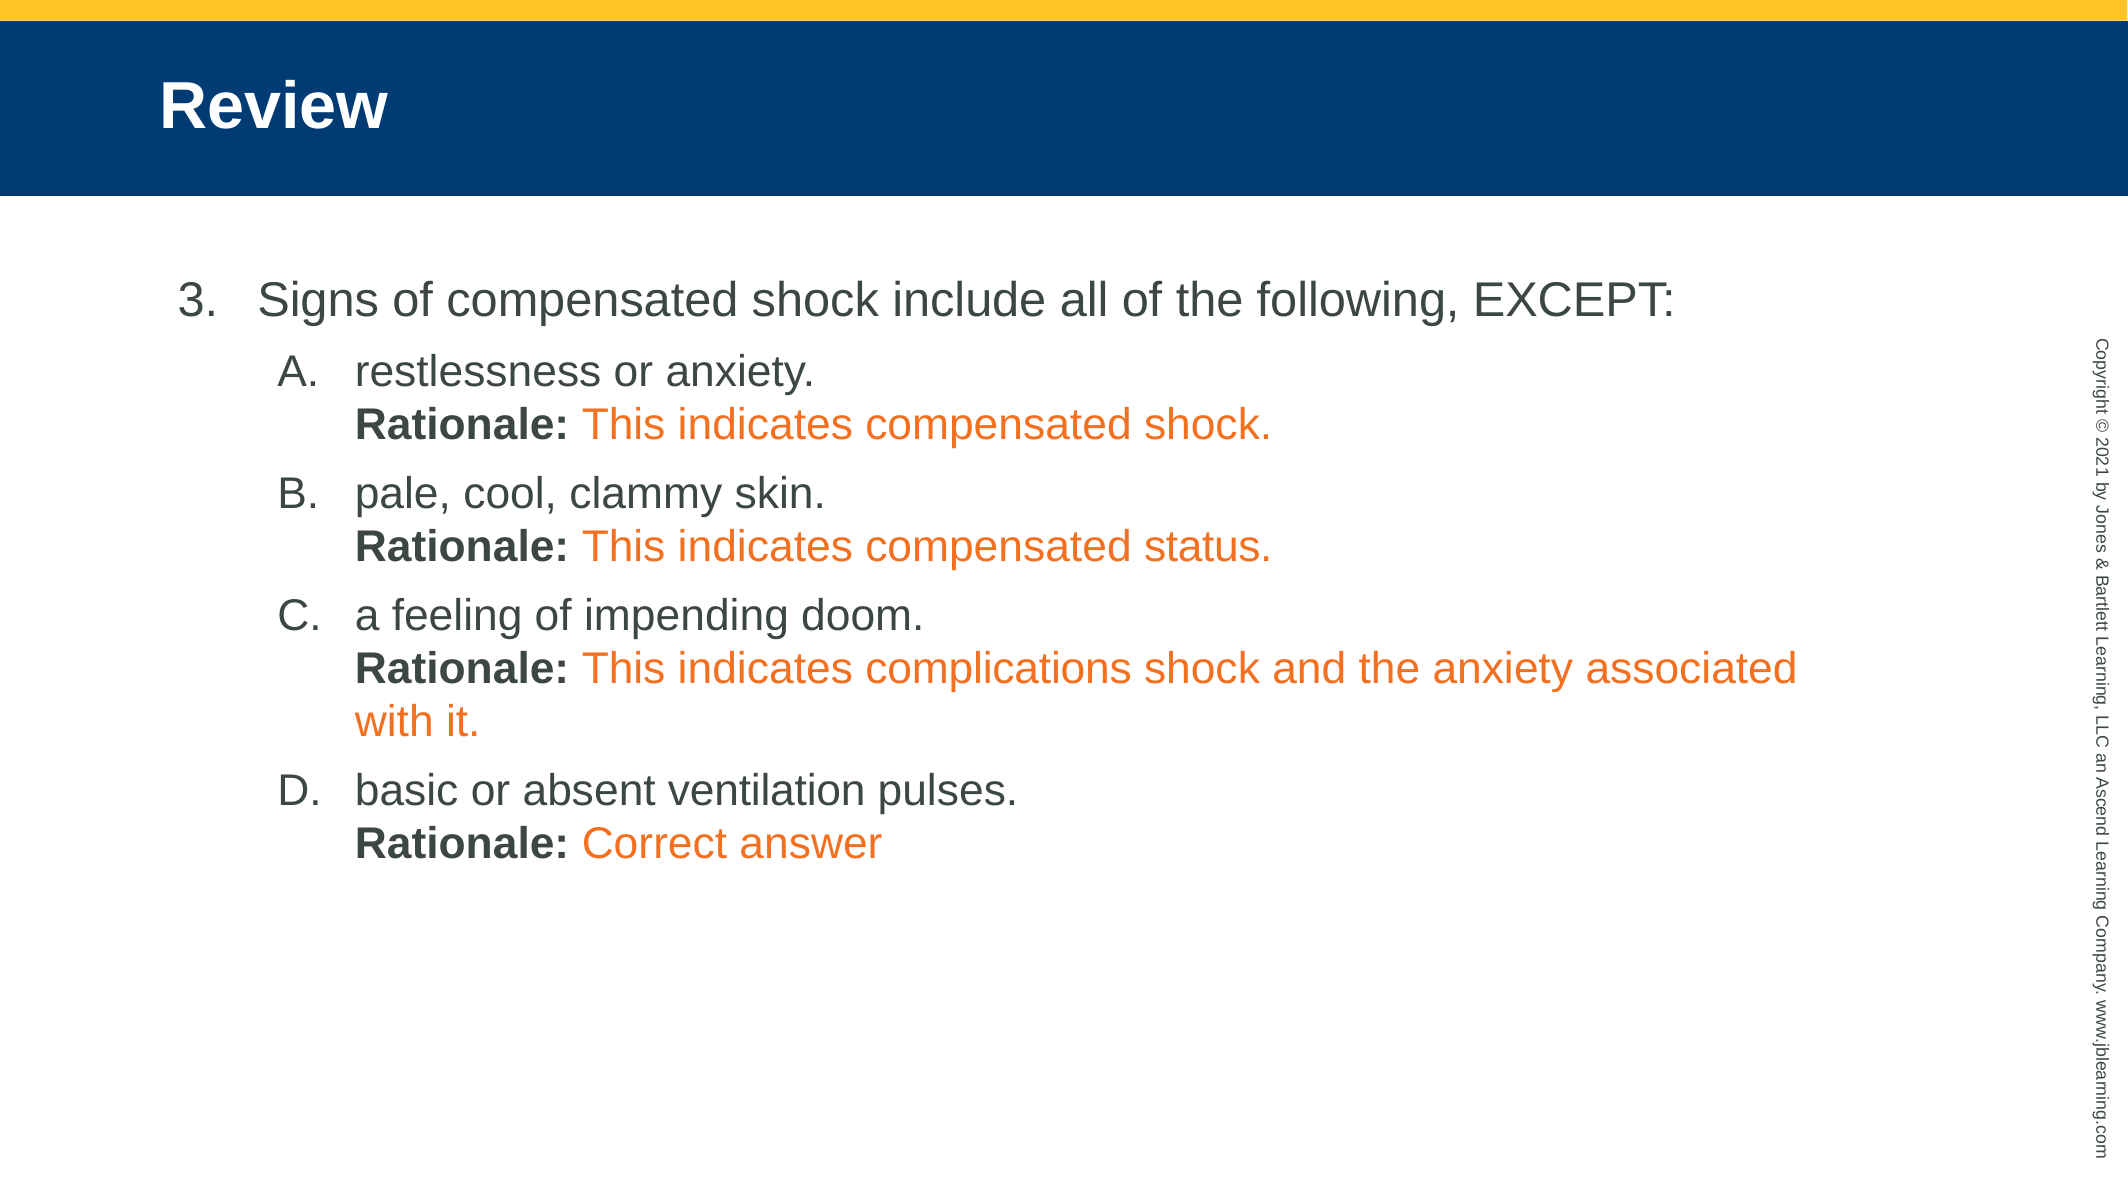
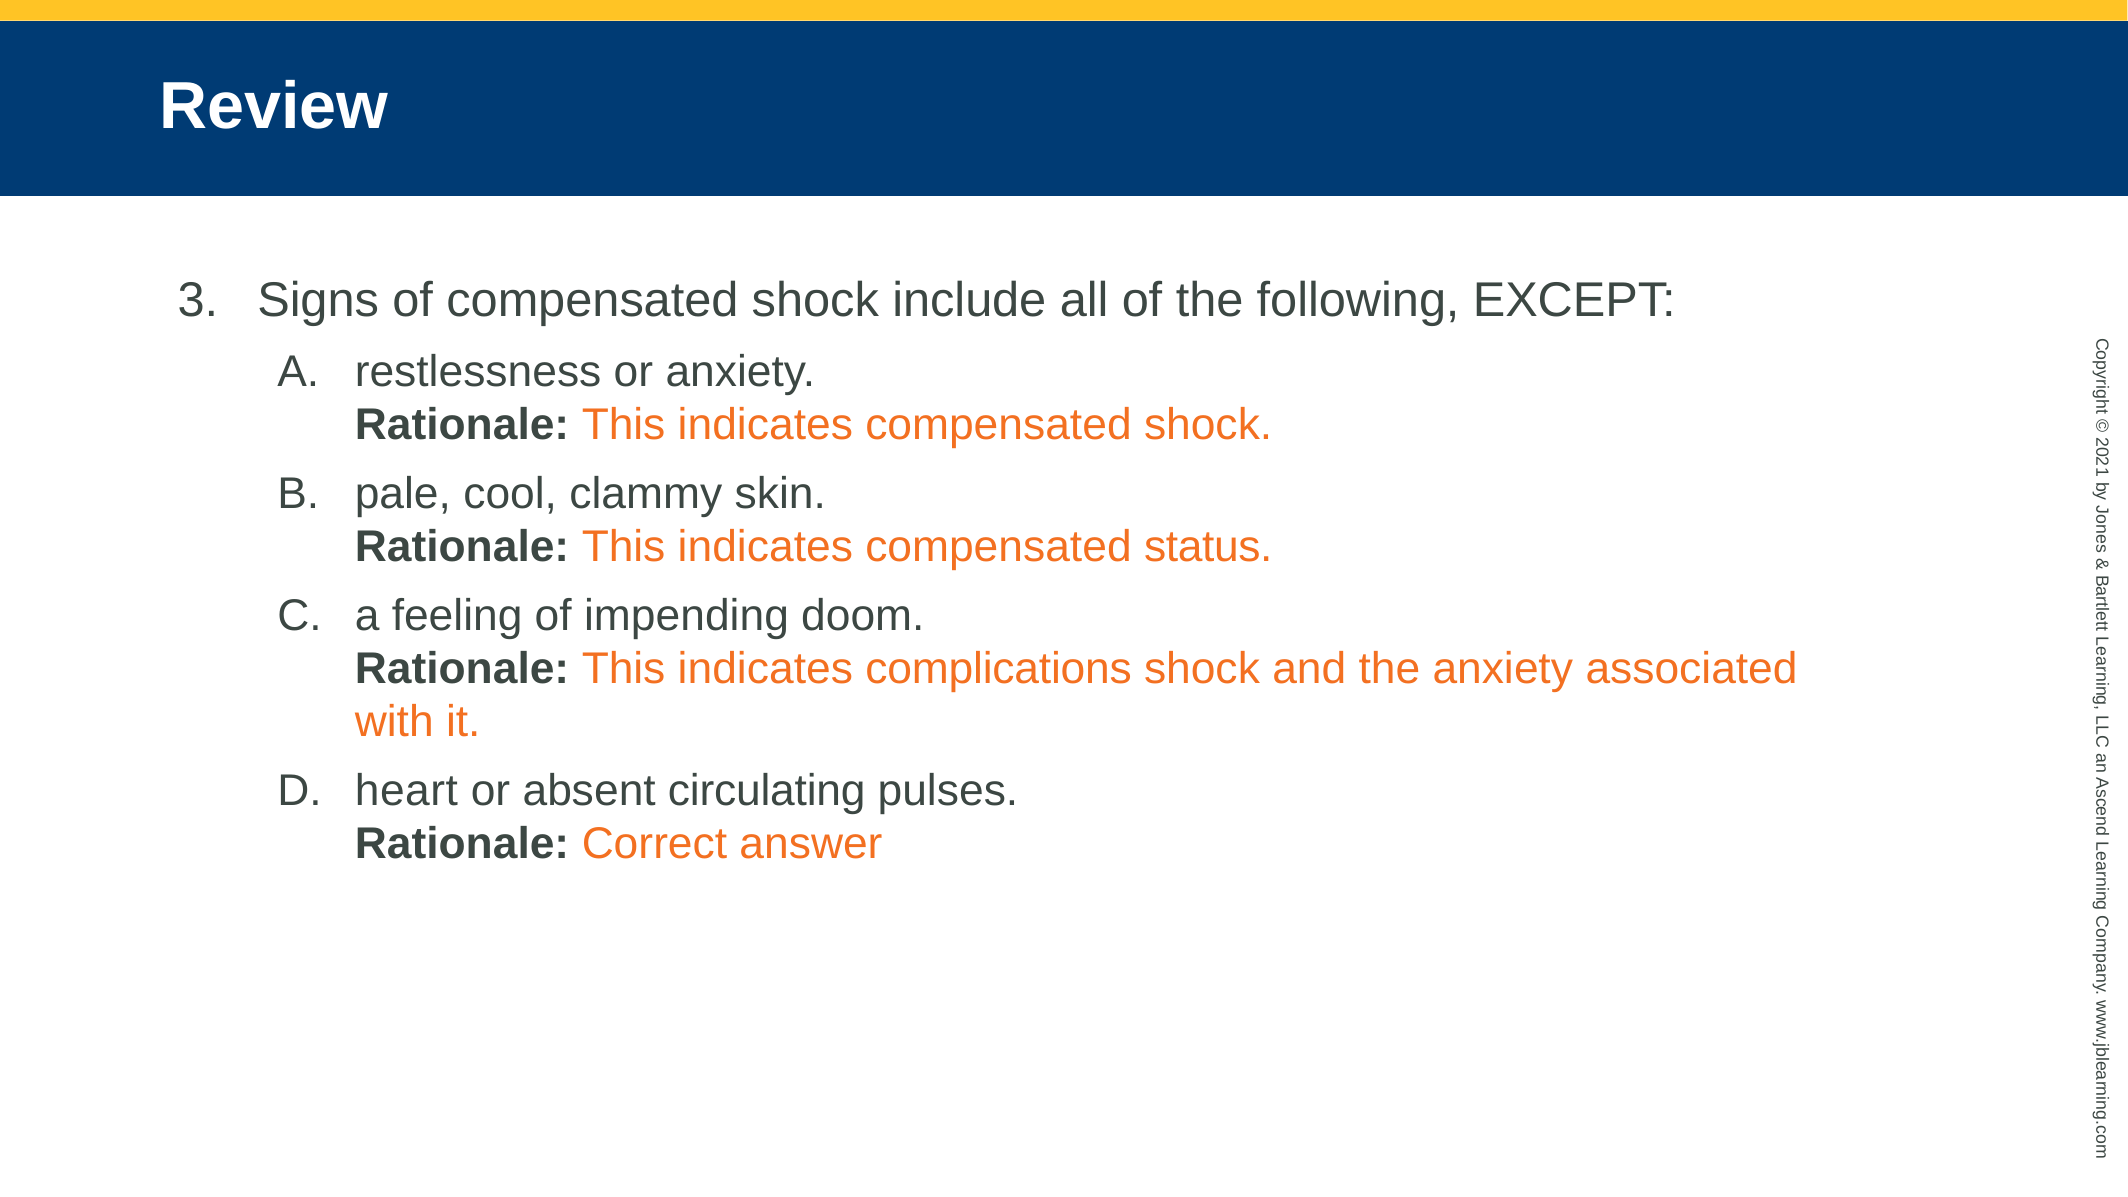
basic: basic -> heart
ventilation: ventilation -> circulating
